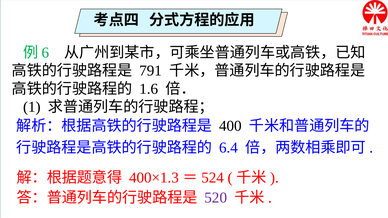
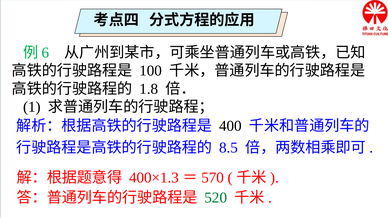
791: 791 -> 100
1.6: 1.6 -> 1.8
6.4: 6.4 -> 8.5
524: 524 -> 570
520 colour: purple -> green
